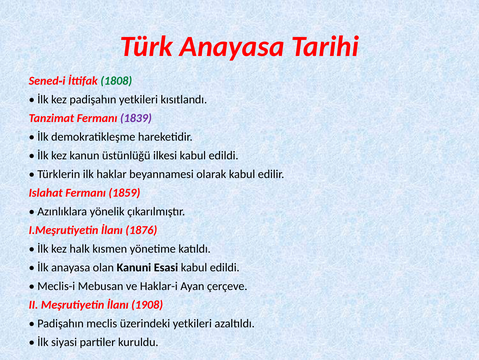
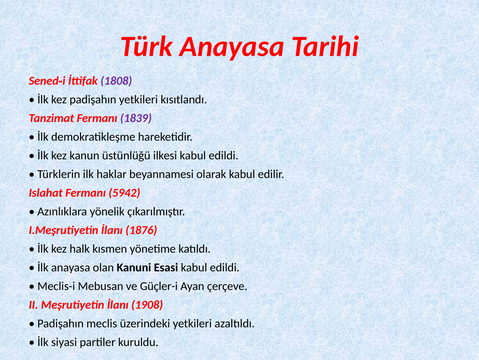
1808 colour: green -> purple
1859: 1859 -> 5942
Haklar-i: Haklar-i -> Güçler-i
